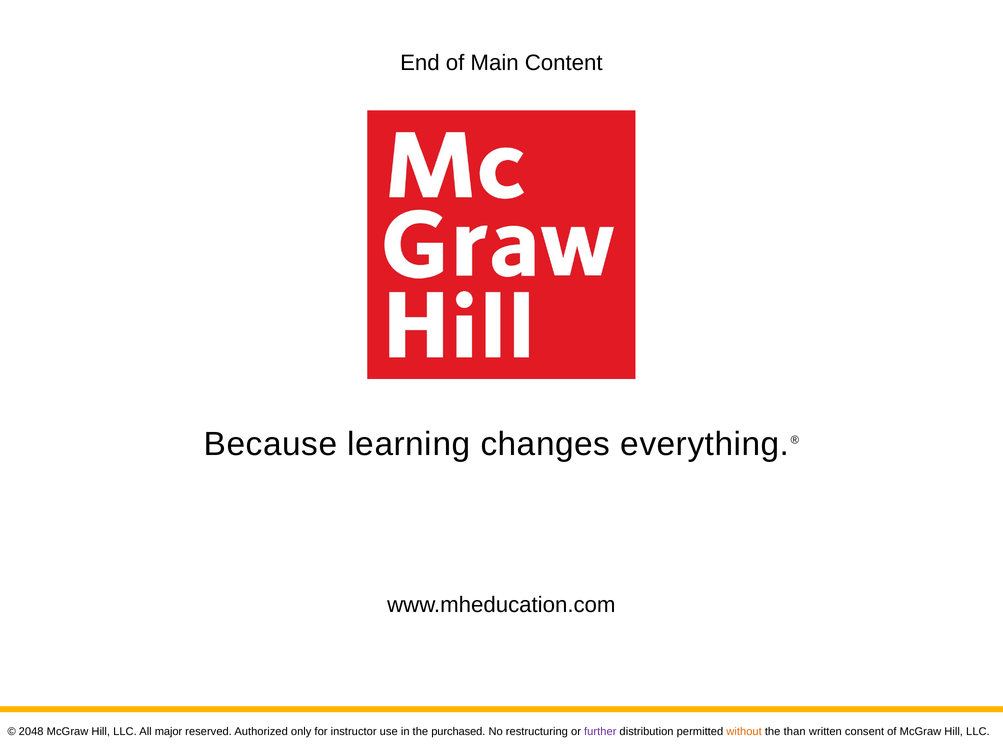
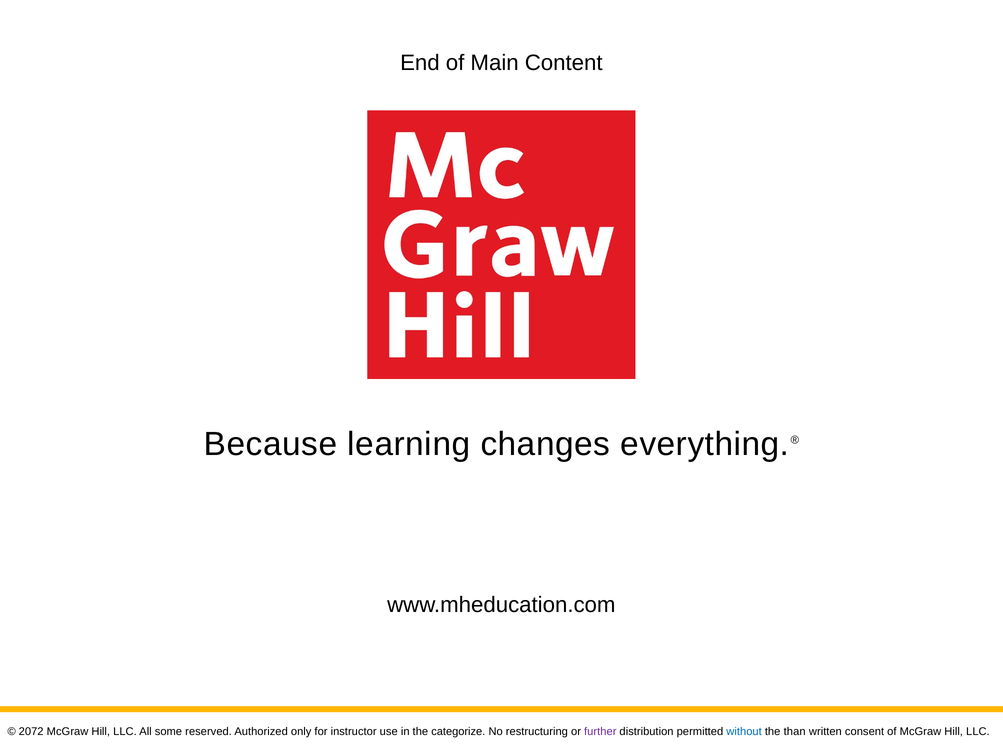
2048: 2048 -> 2072
major: major -> some
purchased: purchased -> categorize
without colour: orange -> blue
